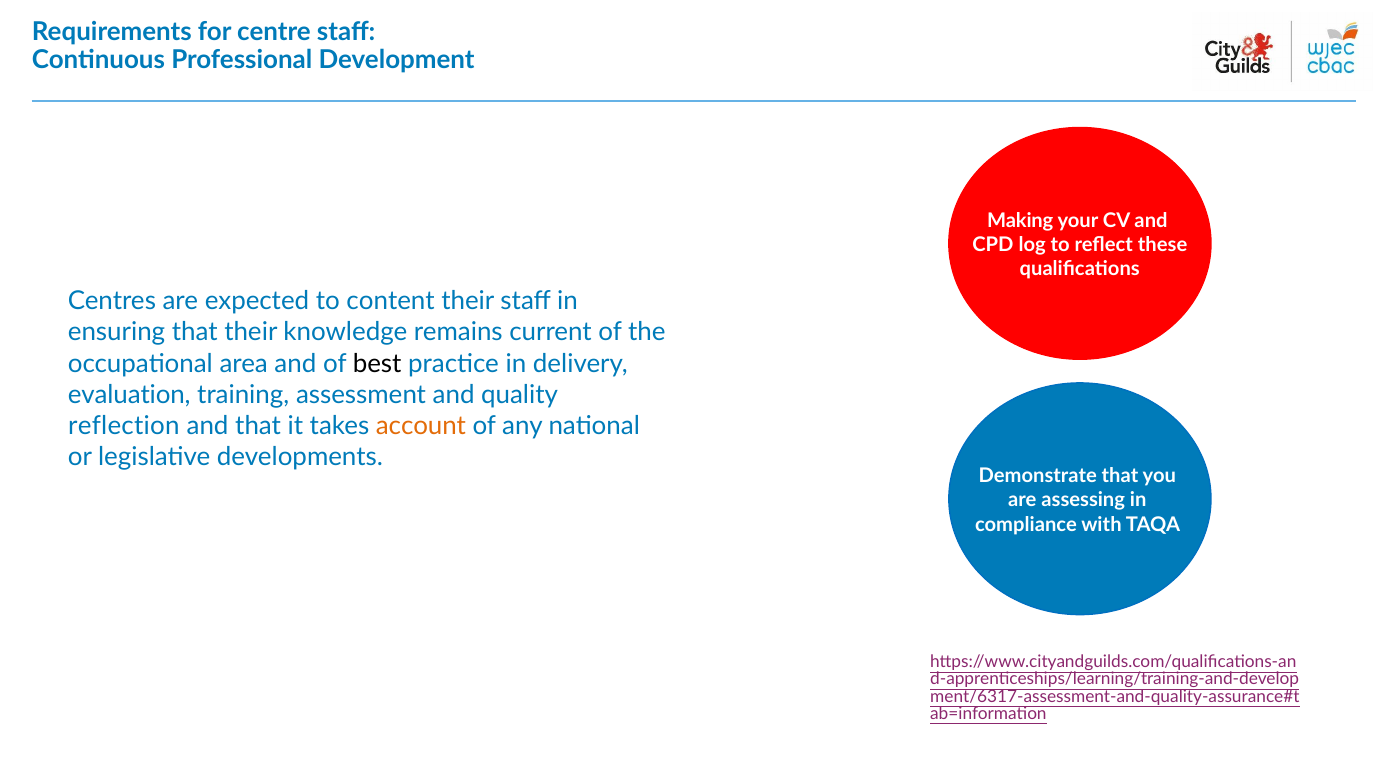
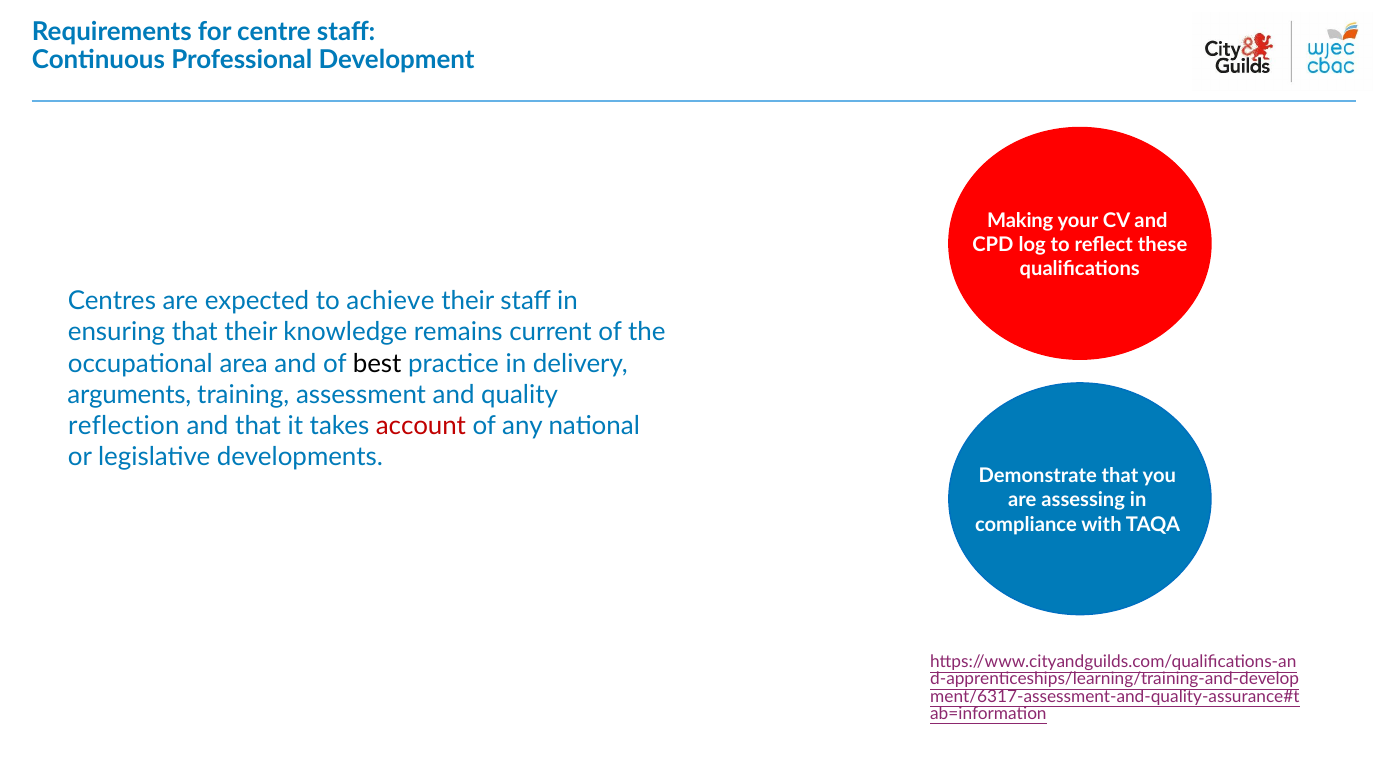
content: content -> achieve
evaluation: evaluation -> arguments
account colour: orange -> red
